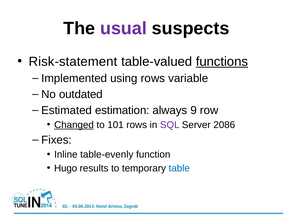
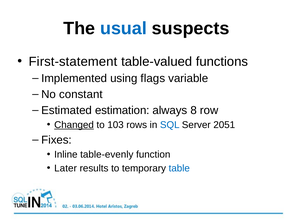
usual colour: purple -> blue
Risk-statement: Risk-statement -> First-statement
functions underline: present -> none
using rows: rows -> flags
outdated: outdated -> constant
9: 9 -> 8
101: 101 -> 103
SQL colour: purple -> blue
2086: 2086 -> 2051
Hugo: Hugo -> Later
